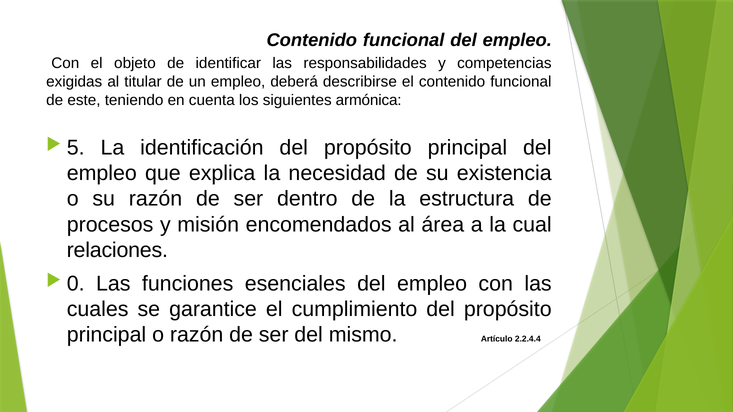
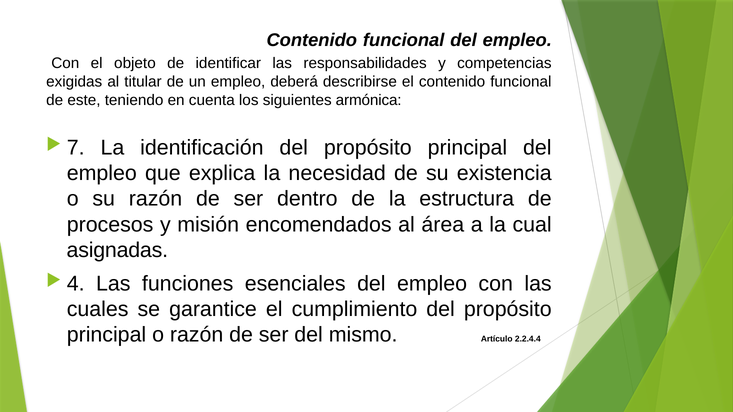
5: 5 -> 7
relaciones: relaciones -> asignadas
0: 0 -> 4
